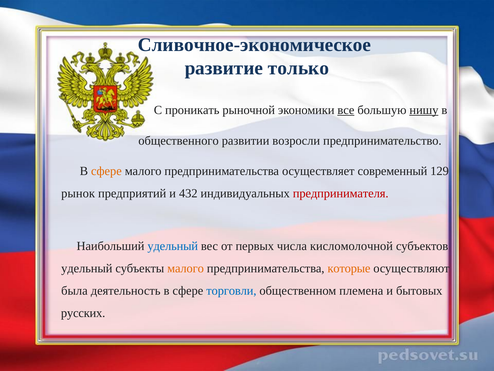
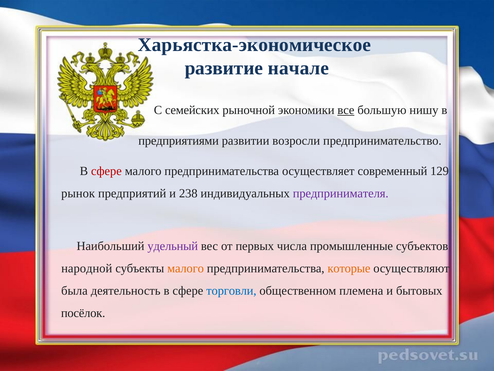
Сливочное-экономическое: Сливочное-экономическое -> Харьястка-экономическое
только: только -> начале
проникать: проникать -> семейских
нишу underline: present -> none
общественного: общественного -> предприятиями
сфере at (106, 171) colour: orange -> red
432: 432 -> 238
предпринимателя colour: red -> purple
удельный at (173, 246) colour: blue -> purple
кисломолочной: кисломолочной -> промышленные
удельный at (87, 268): удельный -> народной
русских: русских -> посёлок
